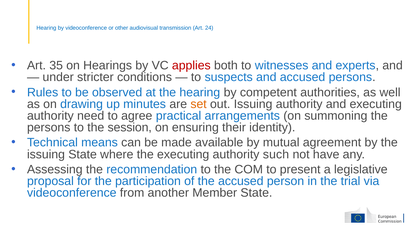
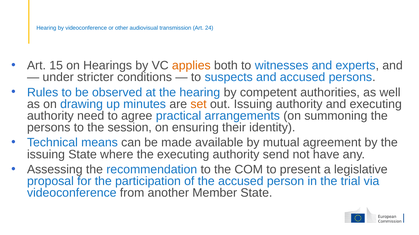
35: 35 -> 15
applies colour: red -> orange
such: such -> send
